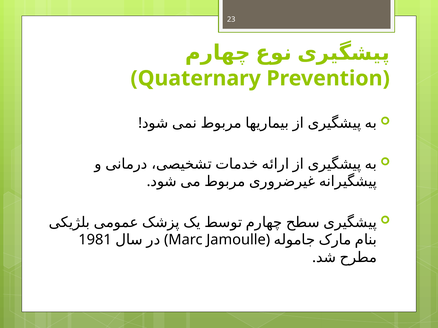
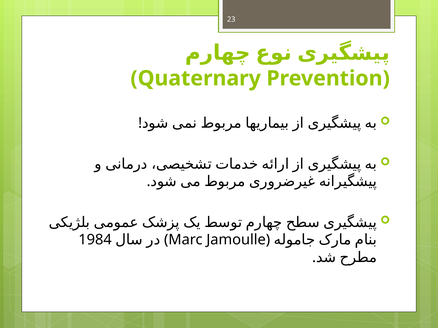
1981: 1981 -> 1984
